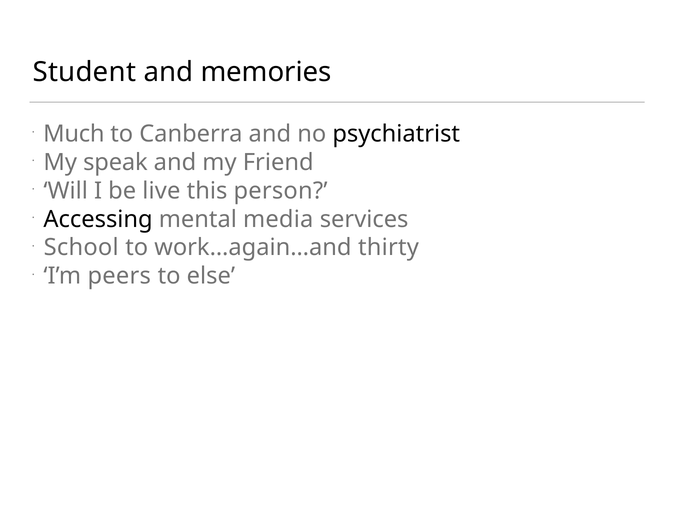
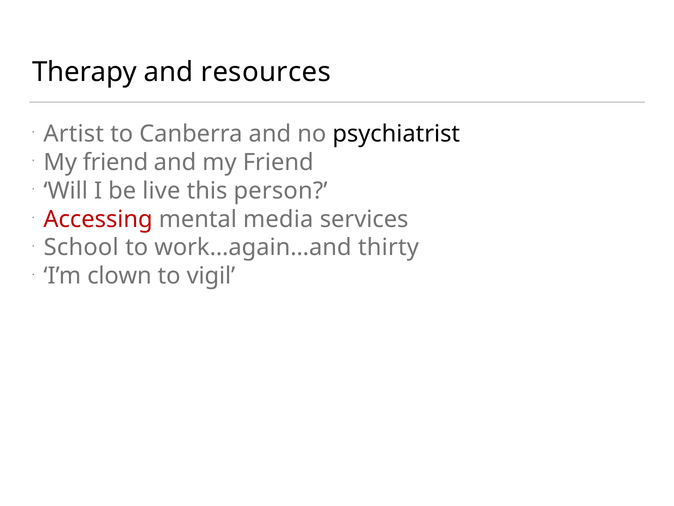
Student: Student -> Therapy
memories: memories -> resources
Much: Much -> Artist
speak at (115, 162): speak -> friend
Accessing colour: black -> red
peers: peers -> clown
else: else -> vigil
